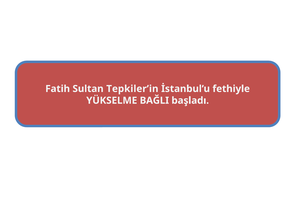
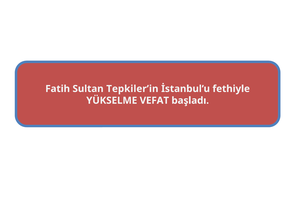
BAĞLI: BAĞLI -> VEFAT
